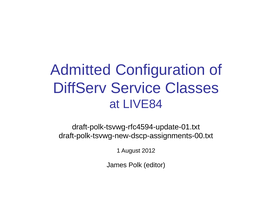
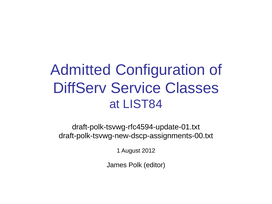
LIVE84: LIVE84 -> LIST84
